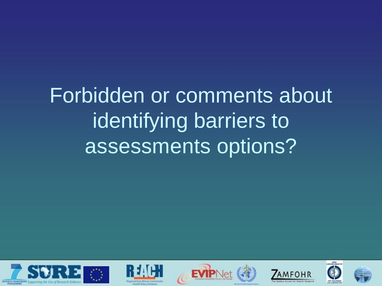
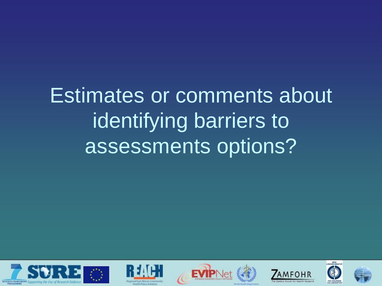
Forbidden: Forbidden -> Estimates
